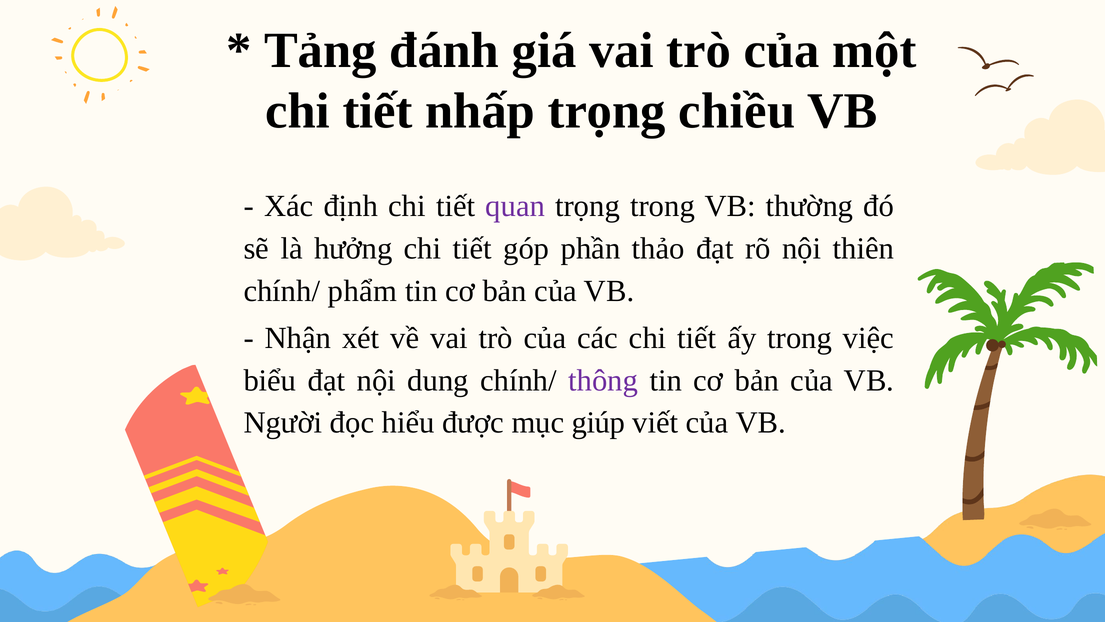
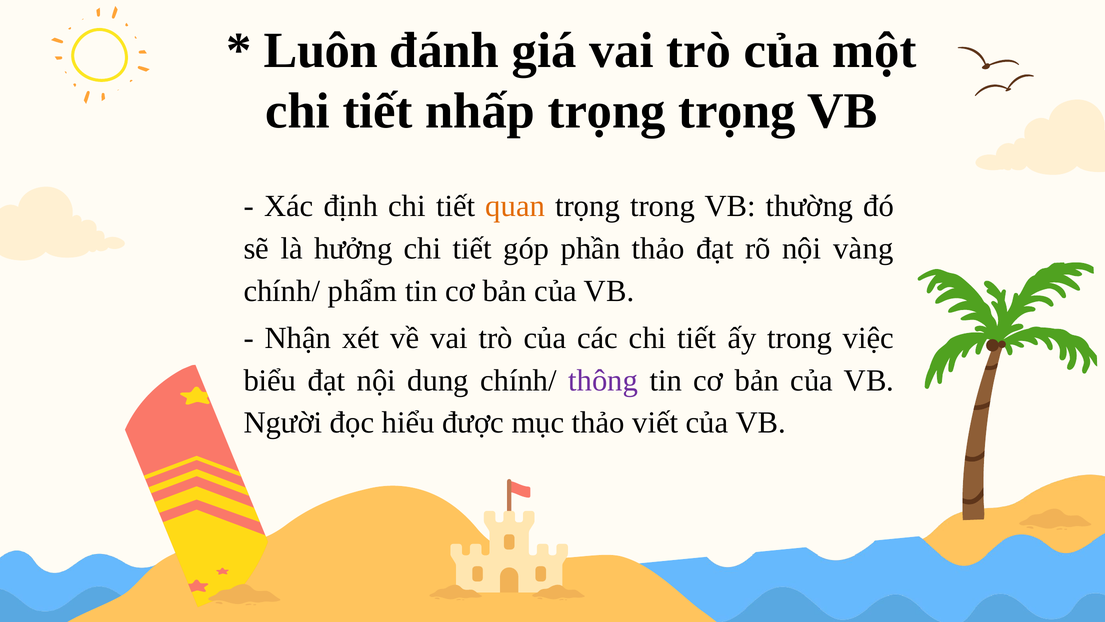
Tảng: Tảng -> Luôn
trọng chiều: chiều -> trọng
quan colour: purple -> orange
thiên: thiên -> vàng
mục giúp: giúp -> thảo
